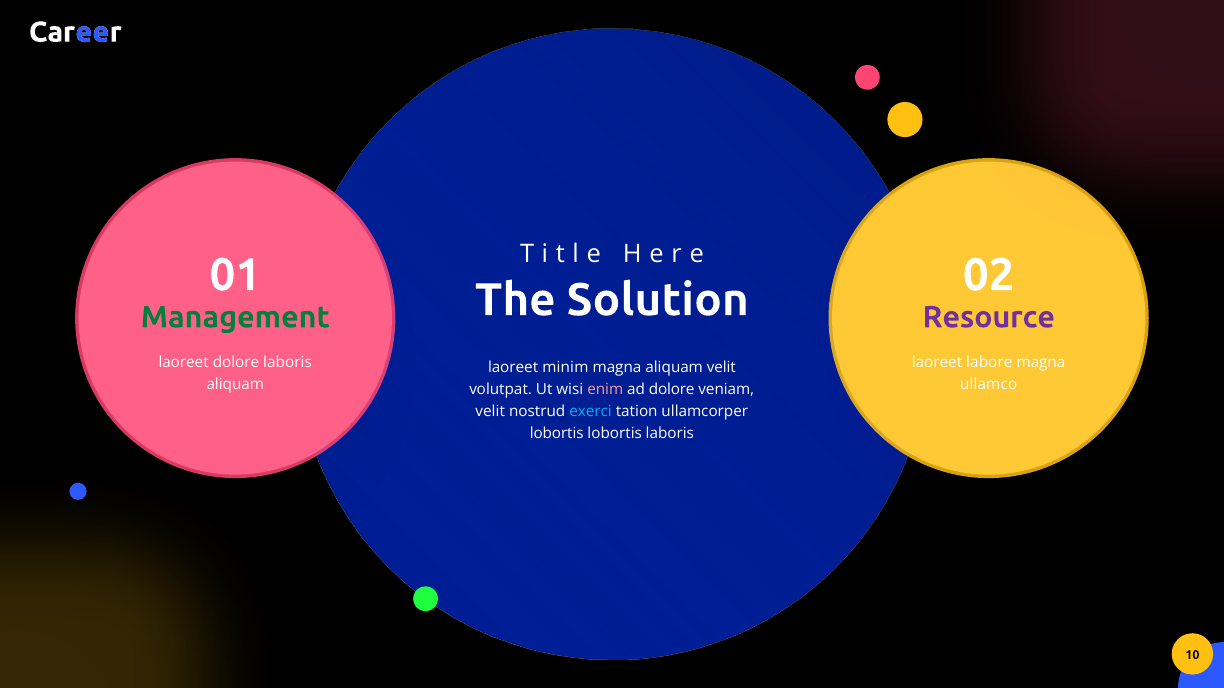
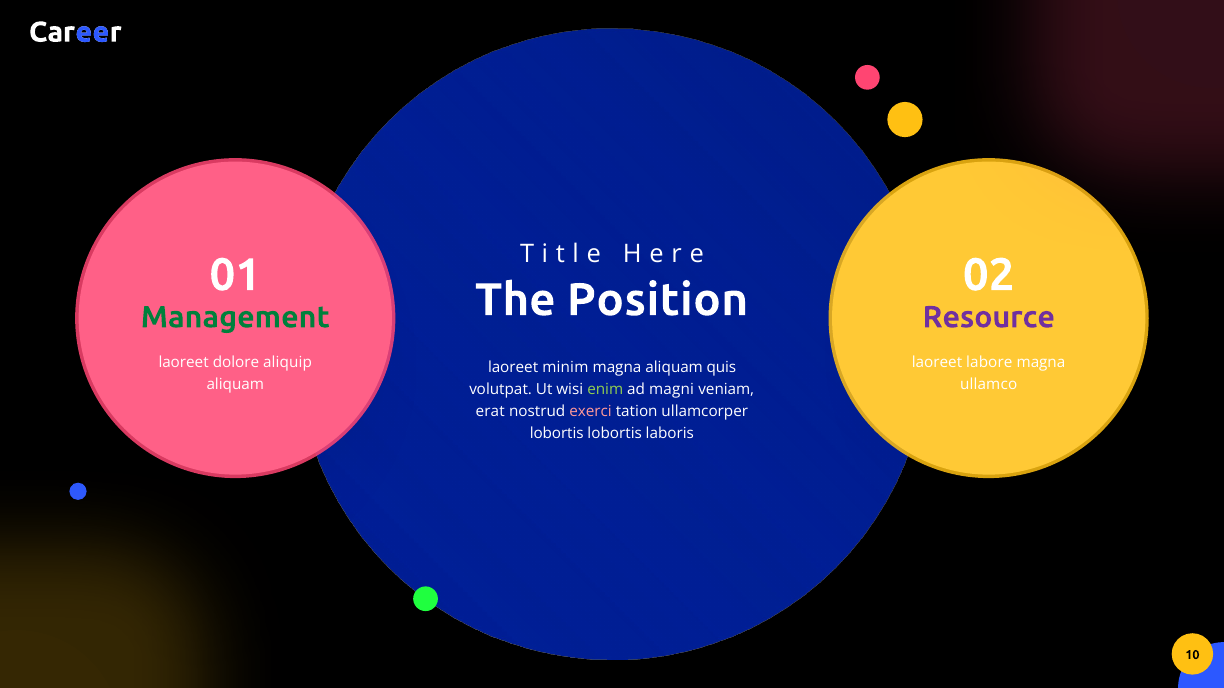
Solution: Solution -> Position
dolore laboris: laboris -> aliquip
aliquam velit: velit -> quis
enim colour: pink -> light green
ad dolore: dolore -> magni
velit at (490, 411): velit -> erat
exerci colour: light blue -> pink
